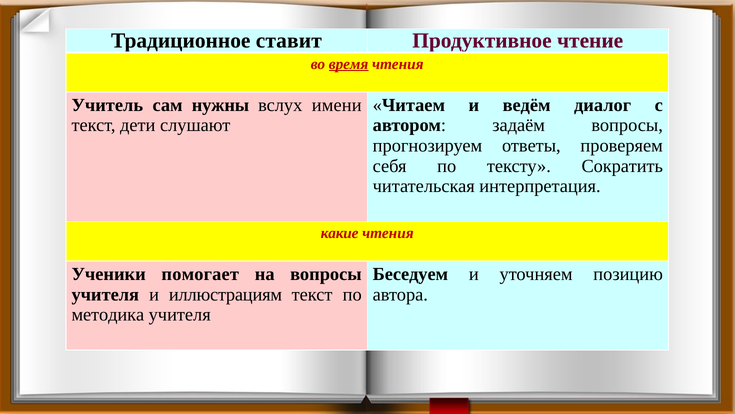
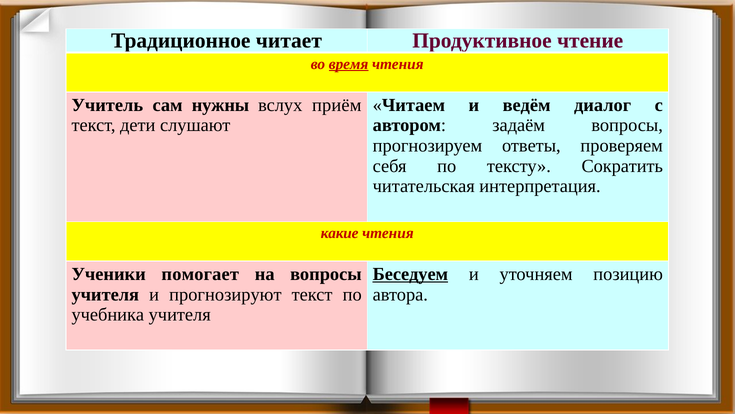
ставит: ставит -> читает
имени: имени -> приём
Беседуем underline: none -> present
иллюстрациям: иллюстрациям -> прогнозируют
методика: методика -> учебника
